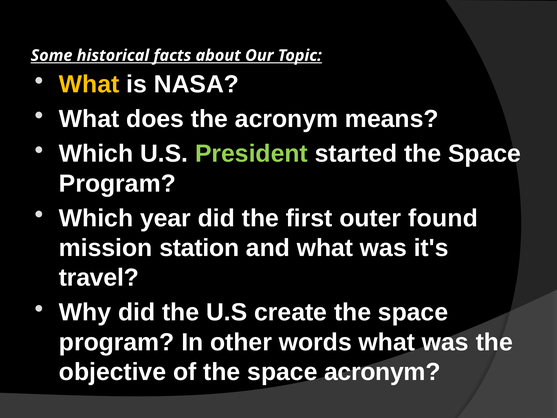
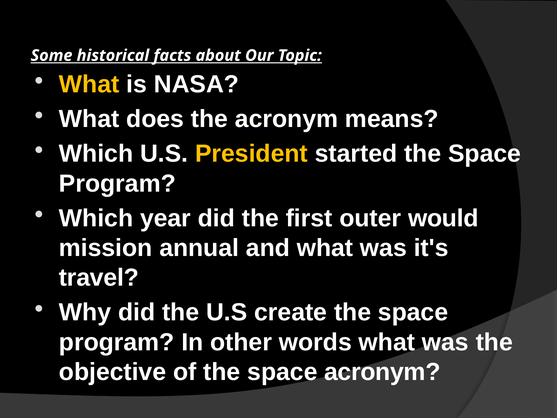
President colour: light green -> yellow
found: found -> would
station: station -> annual
